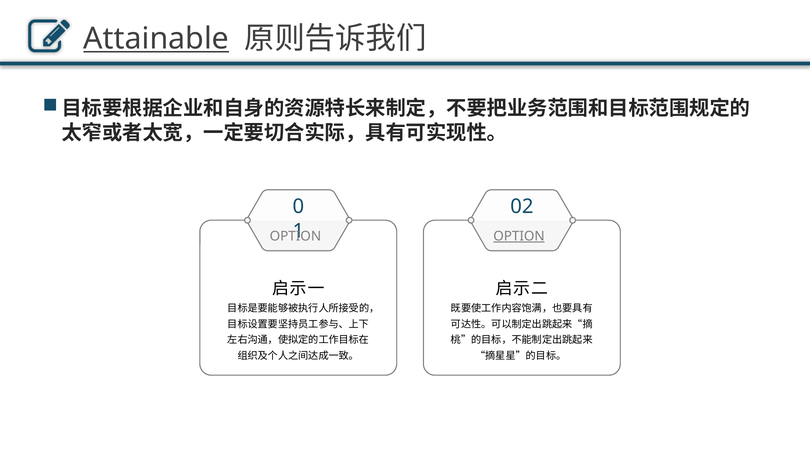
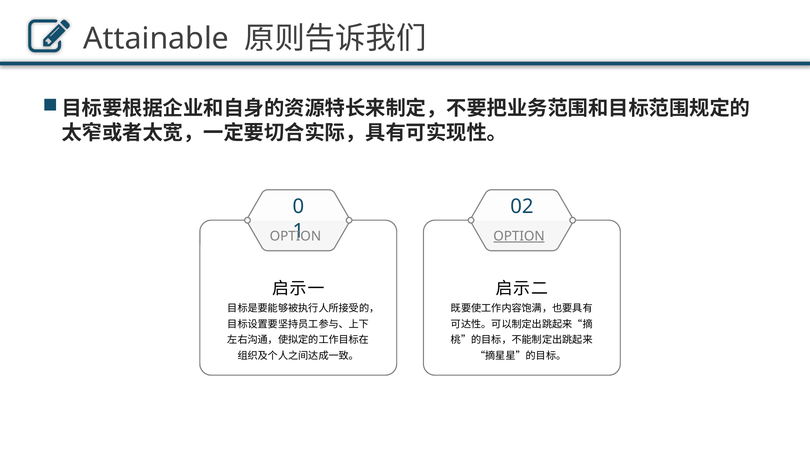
Attainable underline: present -> none
